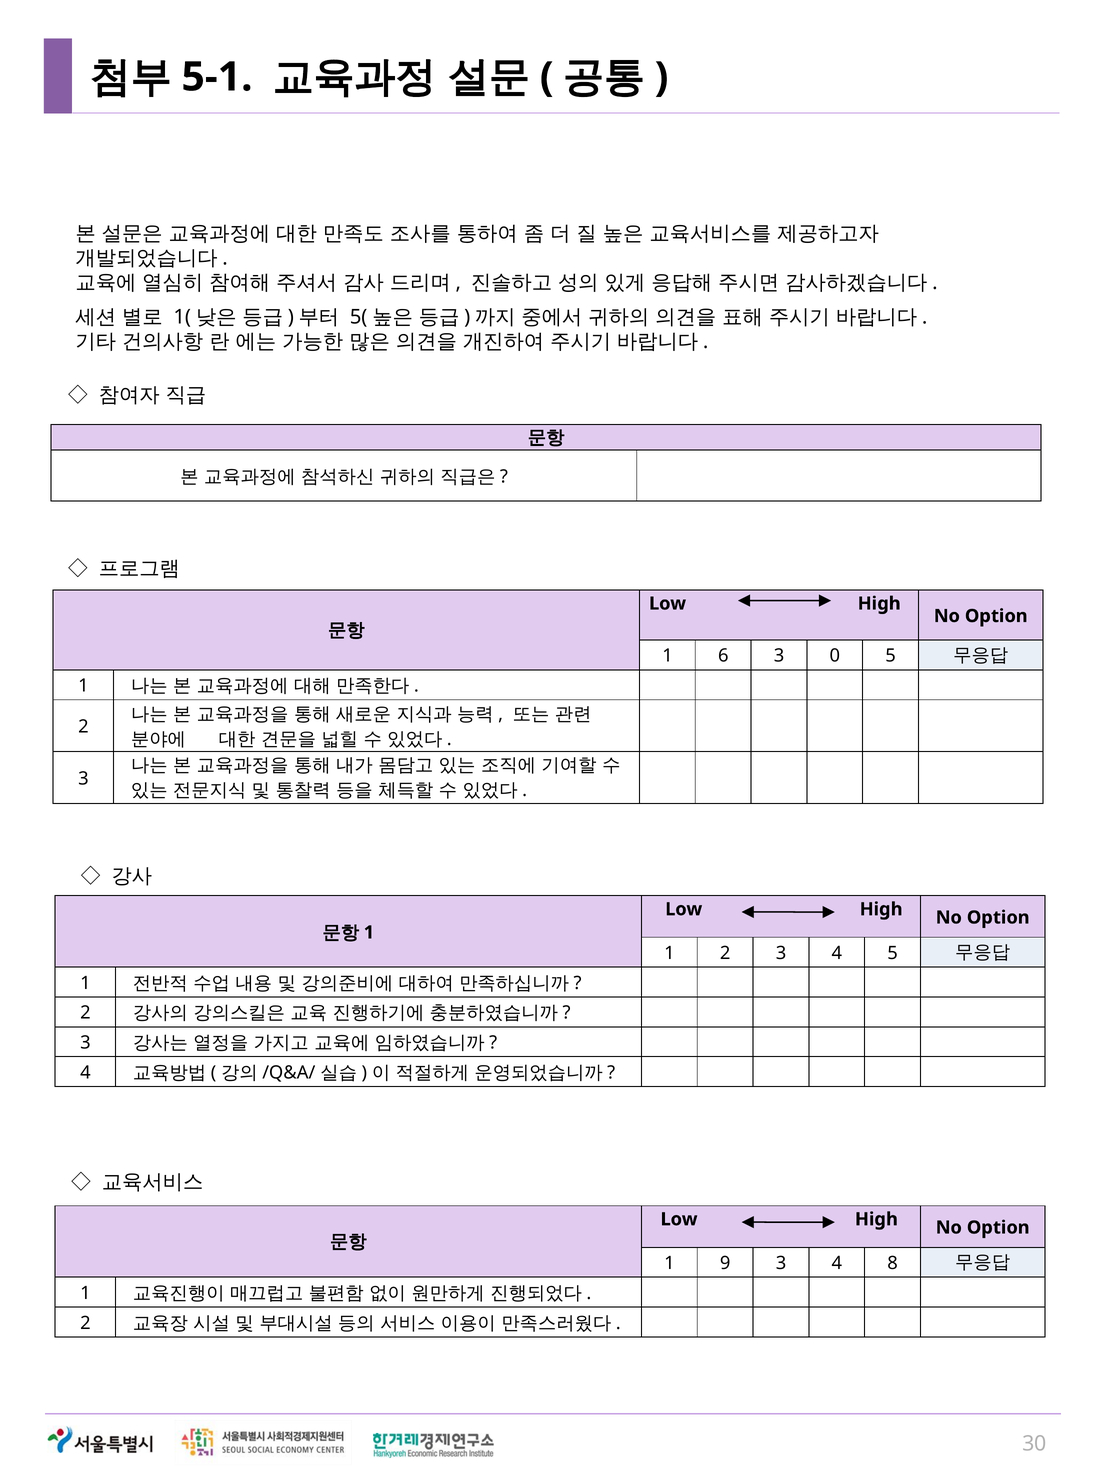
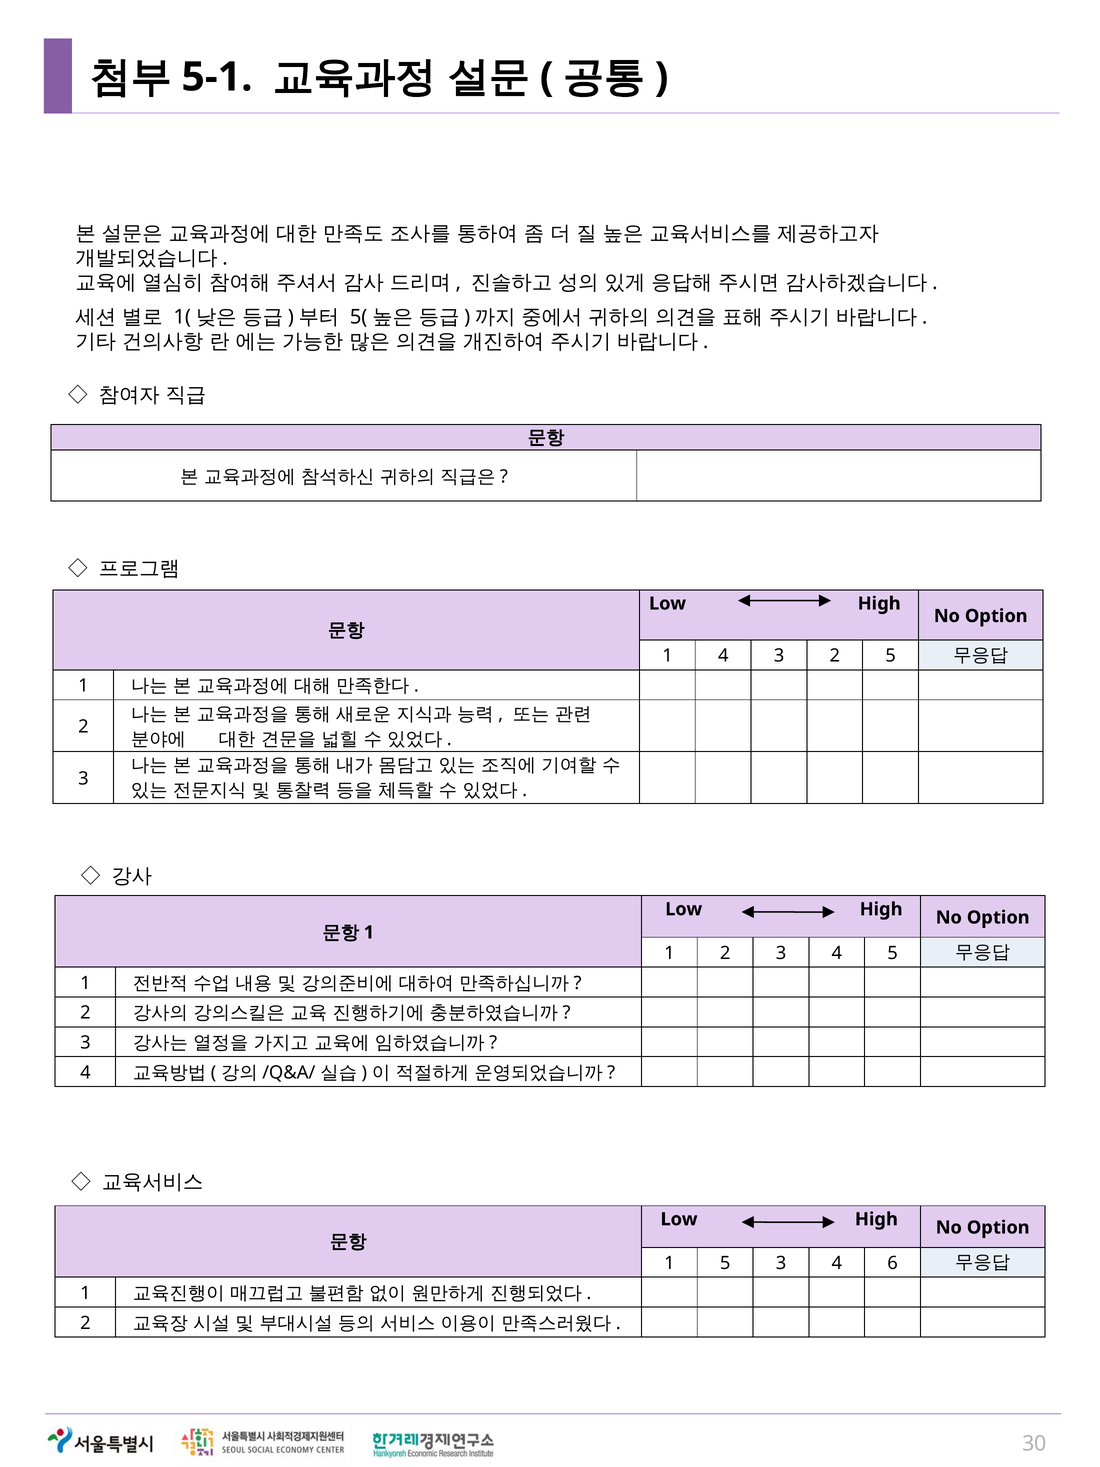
1 6: 6 -> 4
3 0: 0 -> 2
1 9: 9 -> 5
8: 8 -> 6
